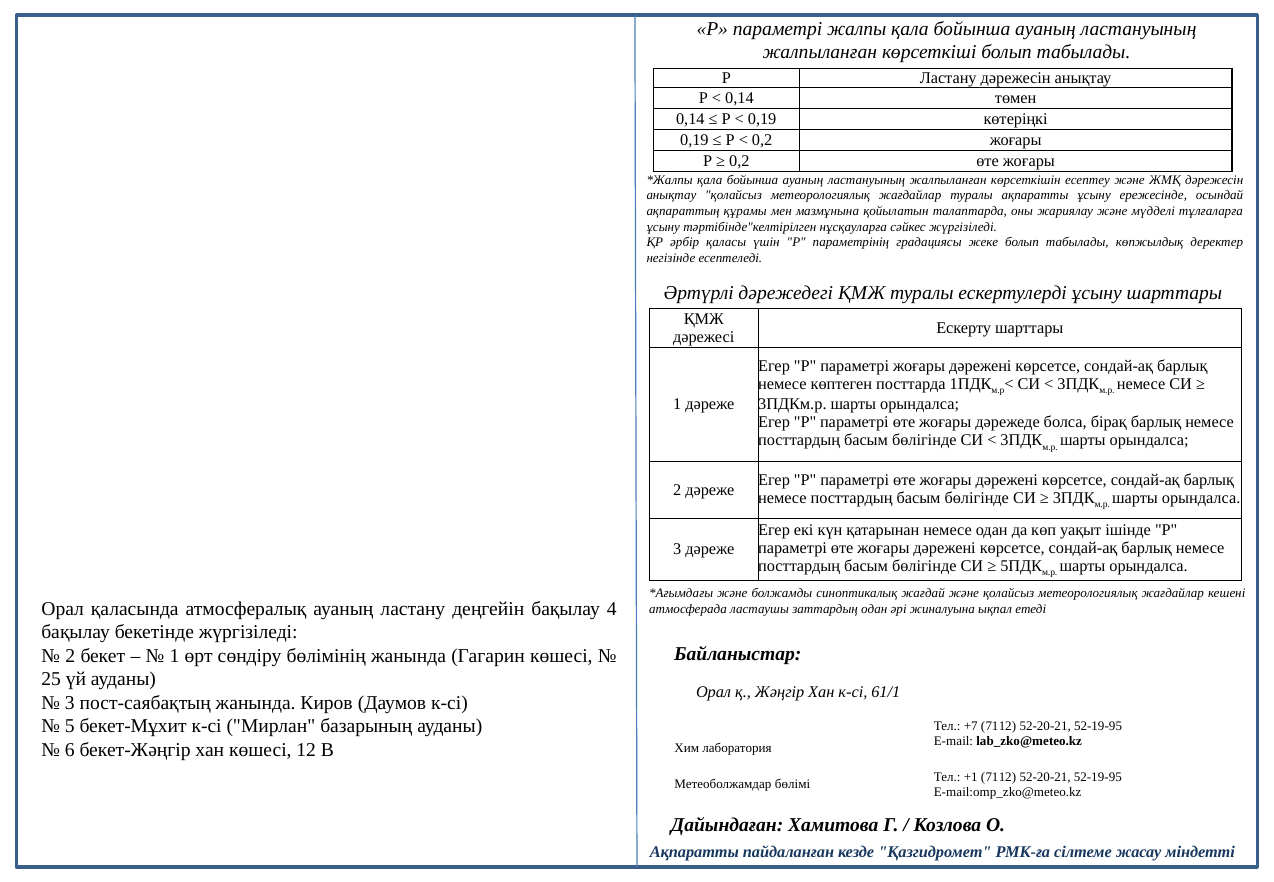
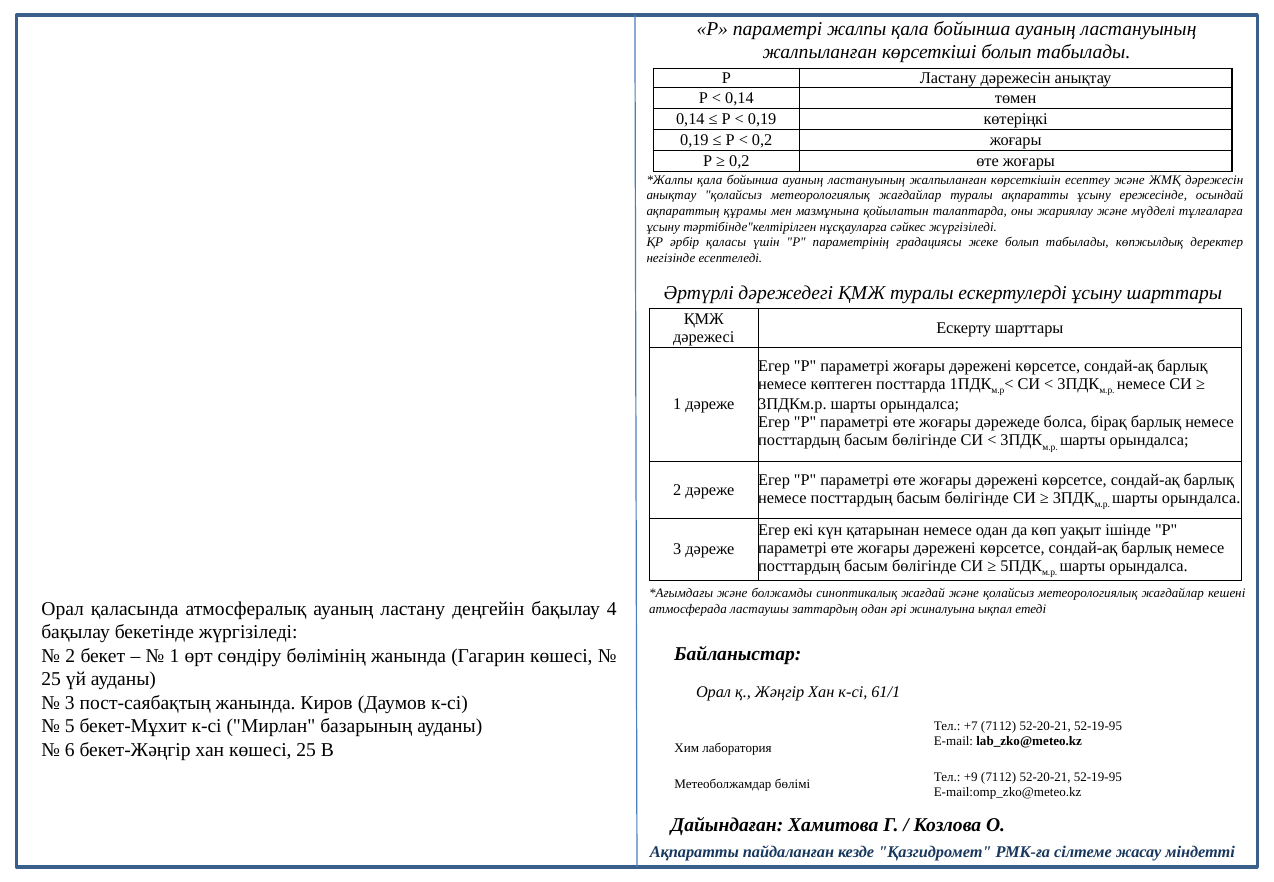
көшесі 12: 12 -> 25
+1: +1 -> +9
